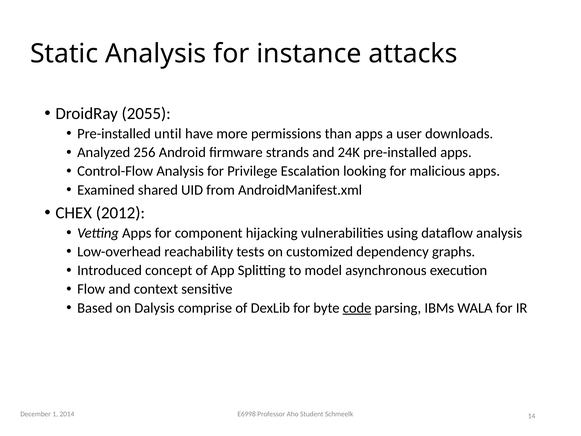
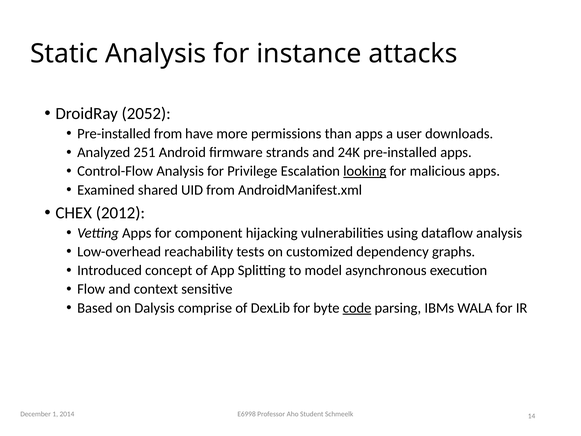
2055: 2055 -> 2052
Pre-installed until: until -> from
256: 256 -> 251
looking underline: none -> present
